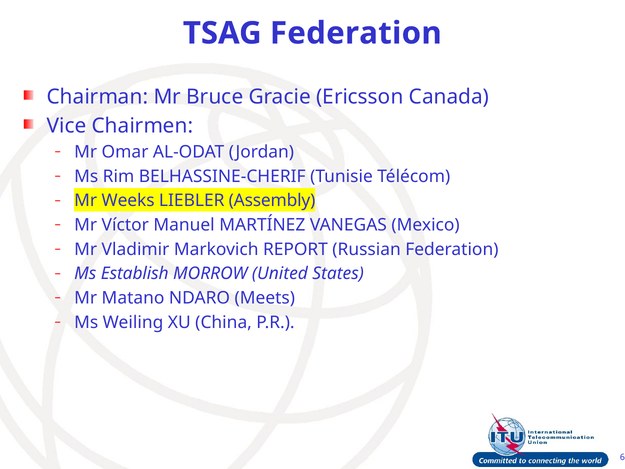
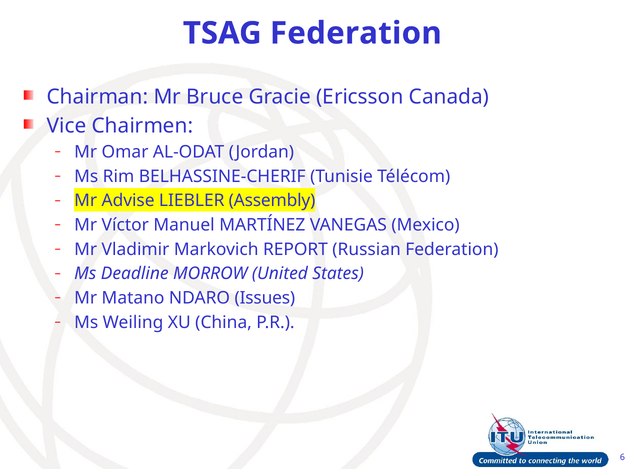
Weeks: Weeks -> Advise
Establish: Establish -> Deadline
Meets: Meets -> Issues
